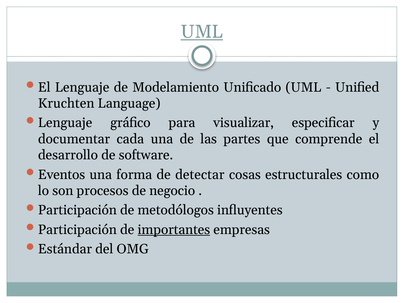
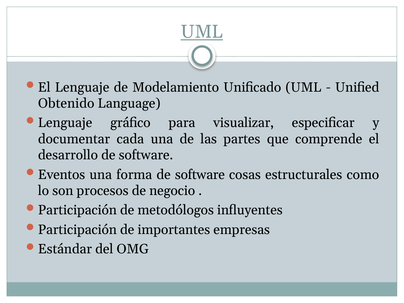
Kruchten: Kruchten -> Obtenido
forma de detectar: detectar -> software
importantes underline: present -> none
